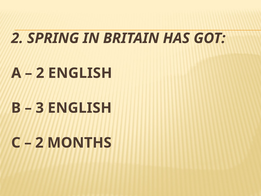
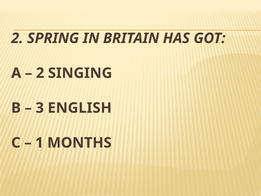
2 ENGLISH: ENGLISH -> SINGING
2 at (39, 143): 2 -> 1
